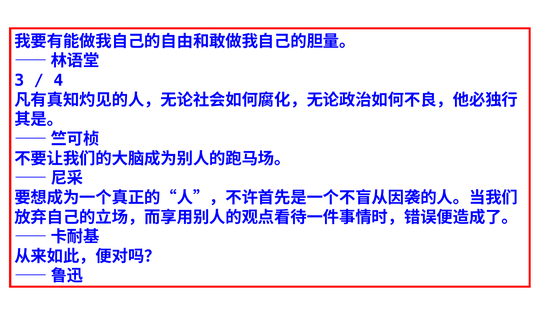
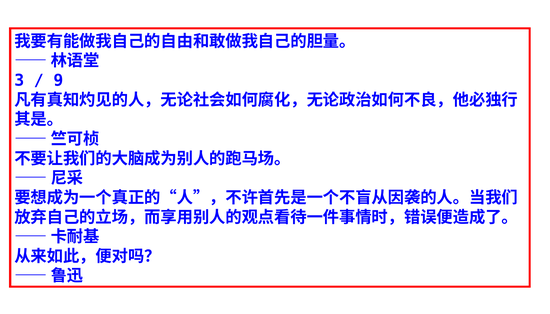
4: 4 -> 9
